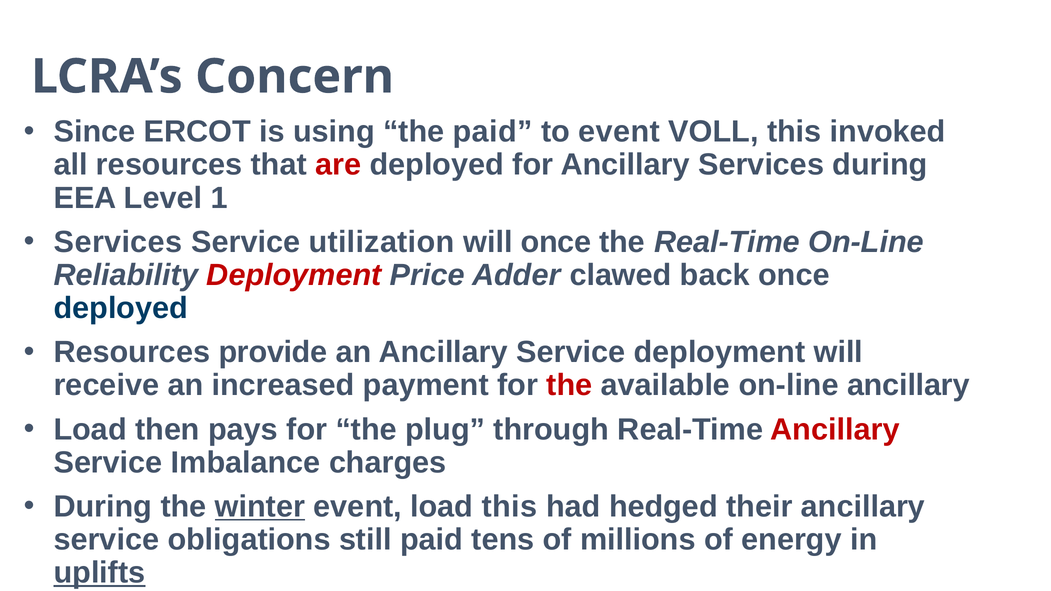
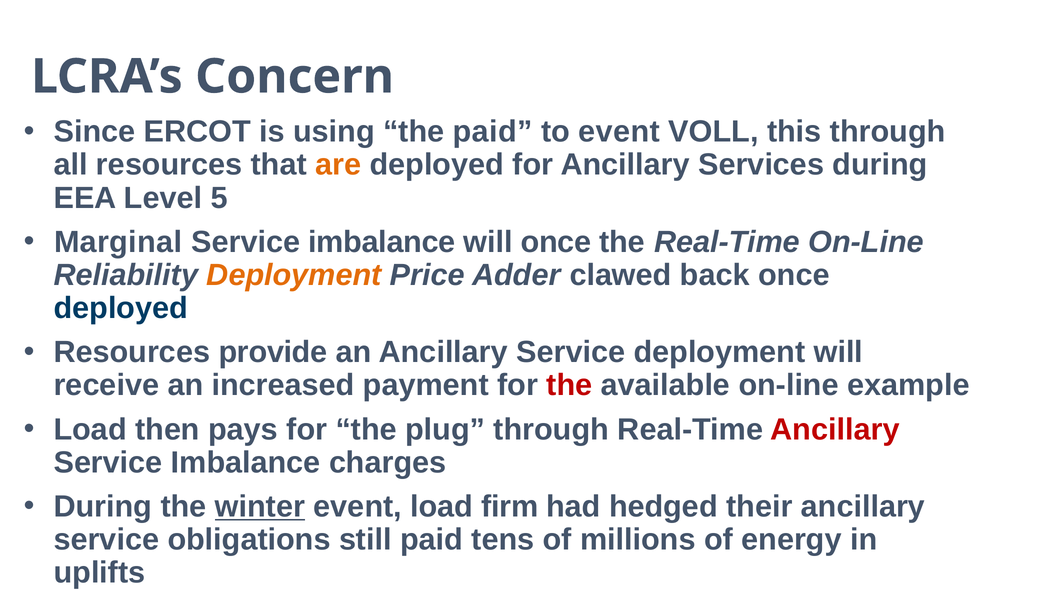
this invoked: invoked -> through
are colour: red -> orange
1: 1 -> 5
Services at (118, 242): Services -> Marginal
utilization at (382, 242): utilization -> imbalance
Deployment at (294, 275) colour: red -> orange
on-line ancillary: ancillary -> example
load this: this -> firm
uplifts underline: present -> none
